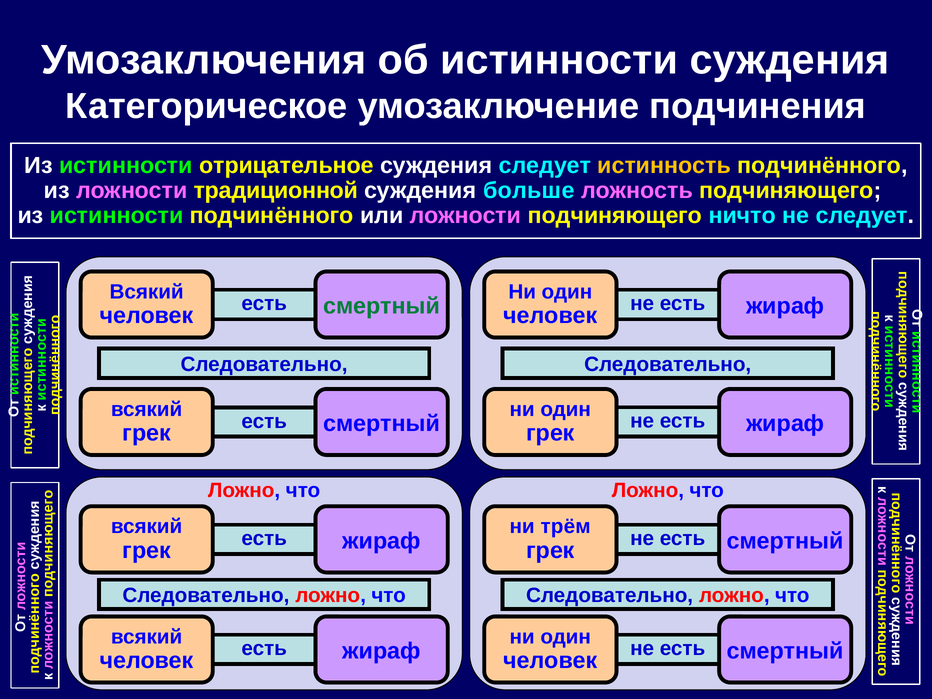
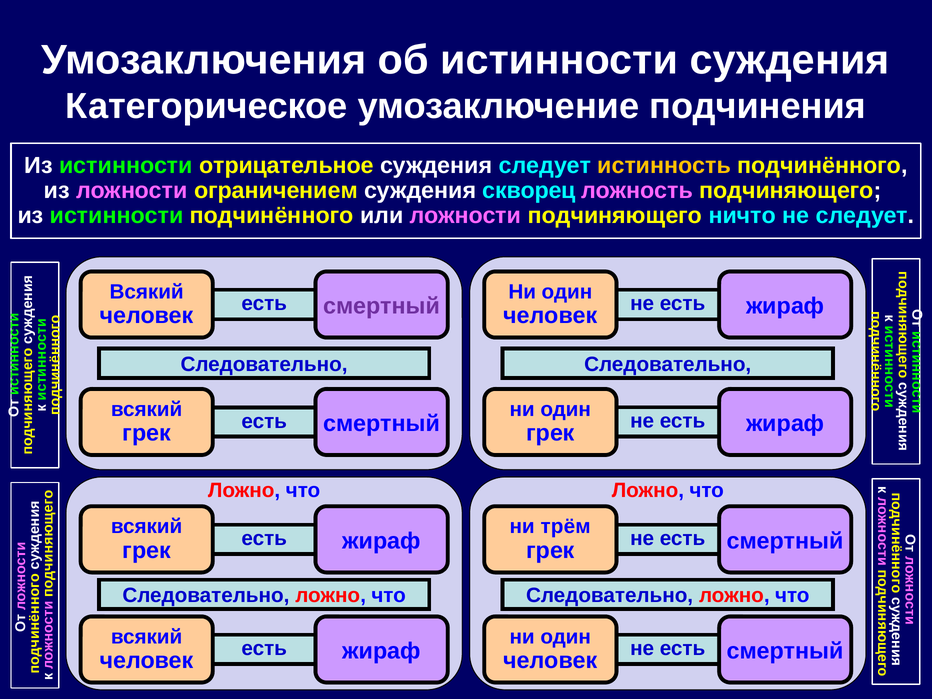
традиционной: традиционной -> ограничением
больше: больше -> скворец
смертный at (382, 306) colour: green -> purple
